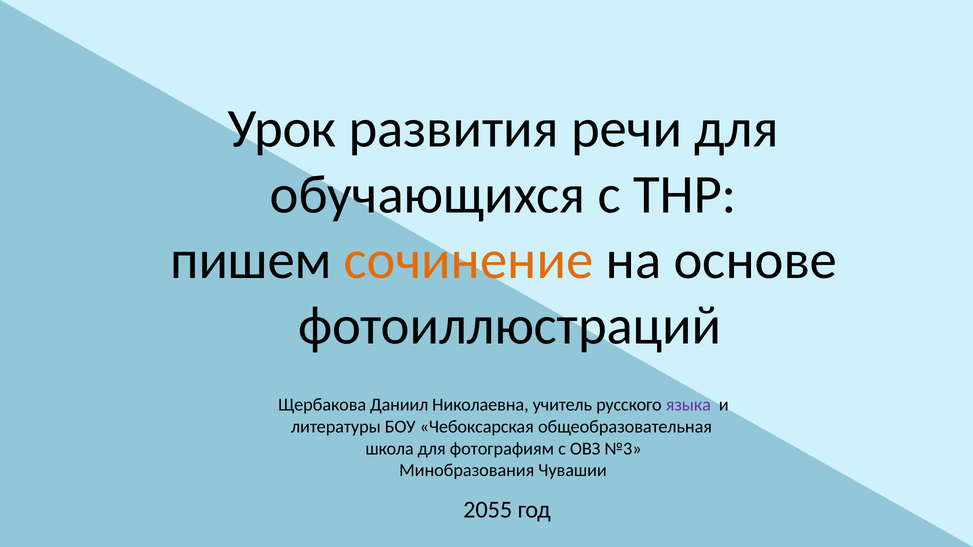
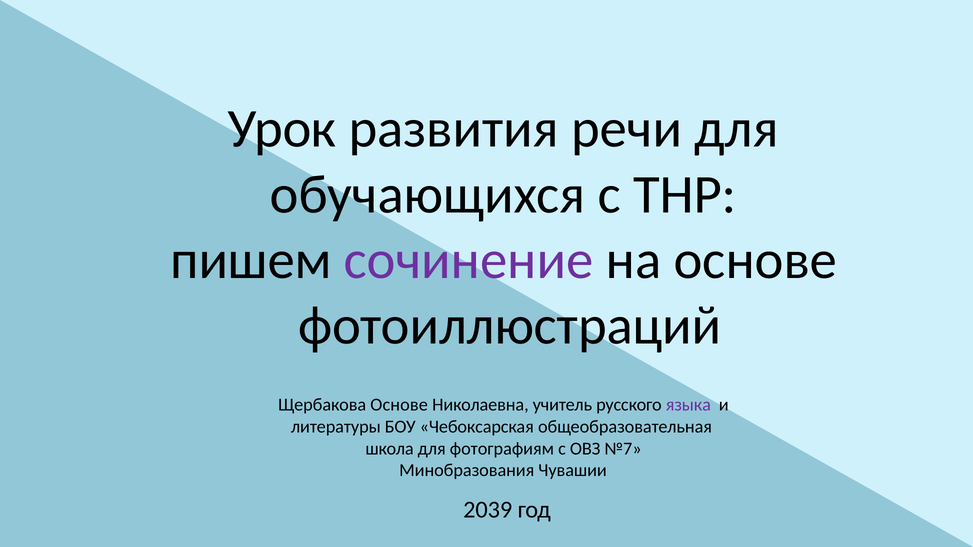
сочинение colour: orange -> purple
Щербакова Даниил: Даниил -> Основе
№3: №3 -> №7
2055: 2055 -> 2039
